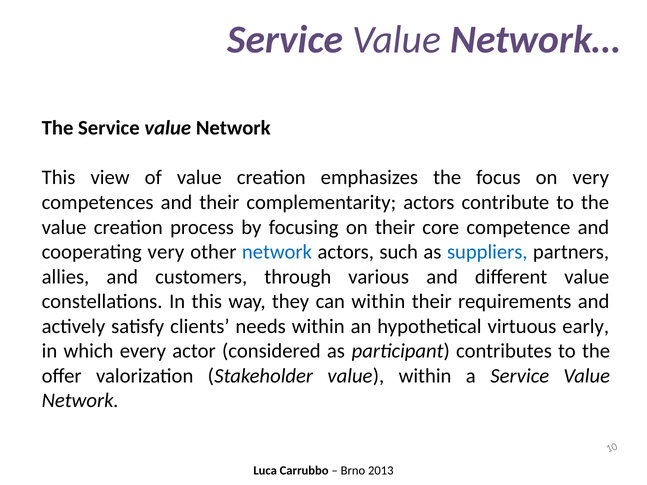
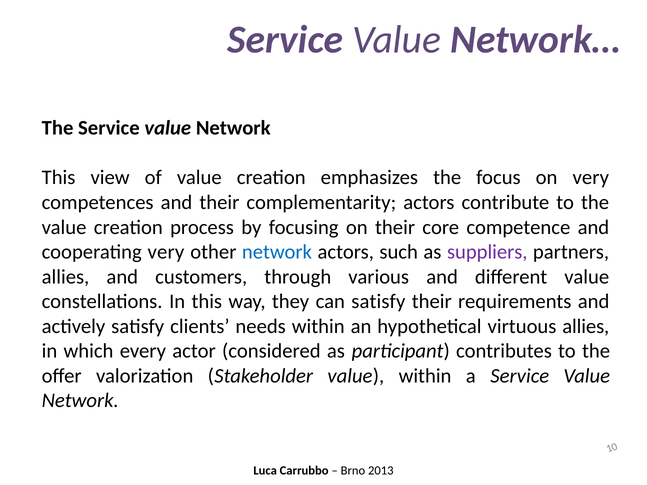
suppliers colour: blue -> purple
can within: within -> satisfy
virtuous early: early -> allies
